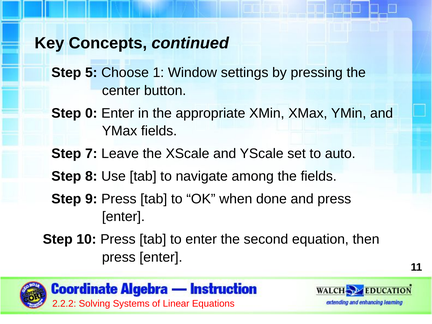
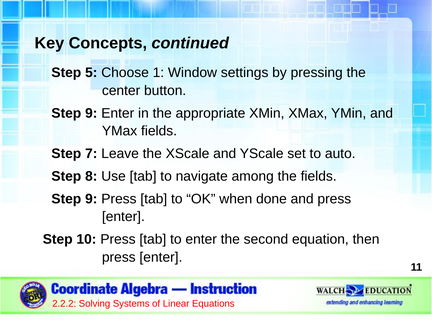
0 at (91, 113): 0 -> 9
